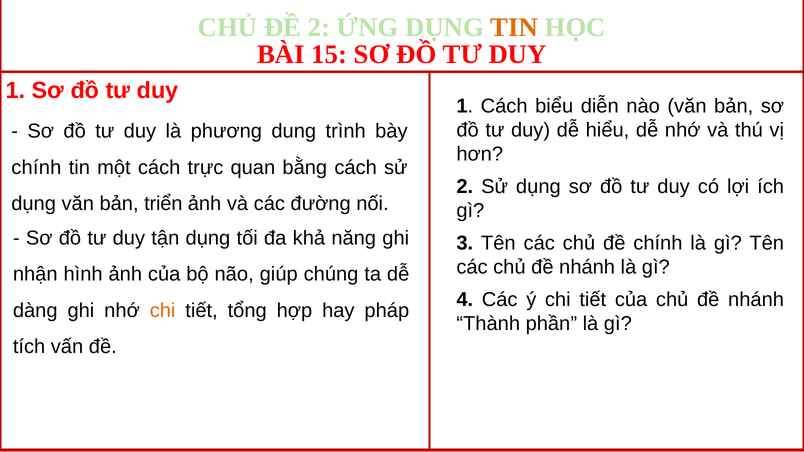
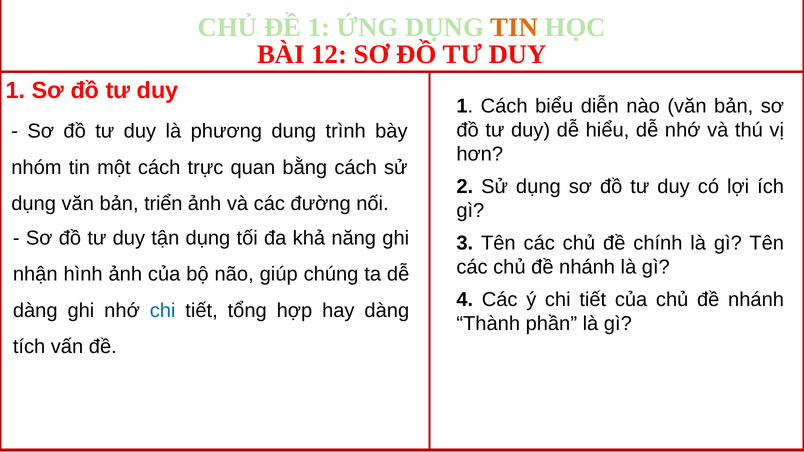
ĐỀ 2: 2 -> 1
15: 15 -> 12
chính at (36, 168): chính -> nhóm
chi at (163, 311) colour: orange -> blue
hay pháp: pháp -> dàng
